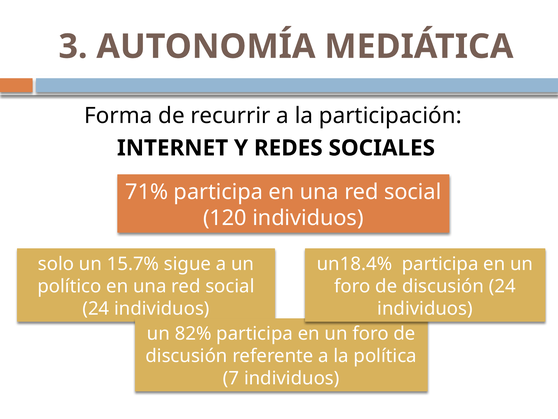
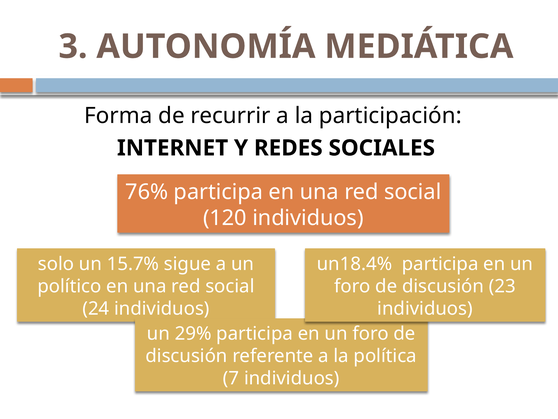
71%: 71% -> 76%
discusión 24: 24 -> 23
82%: 82% -> 29%
